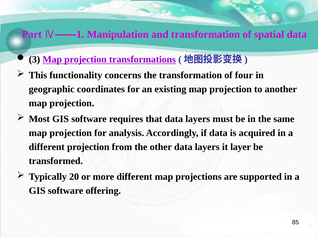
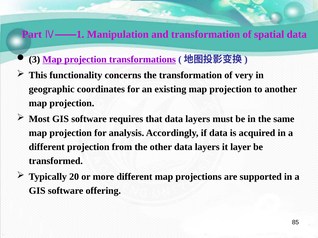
four: four -> very
